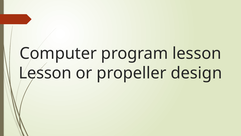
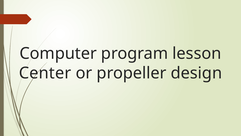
Lesson at (45, 73): Lesson -> Center
